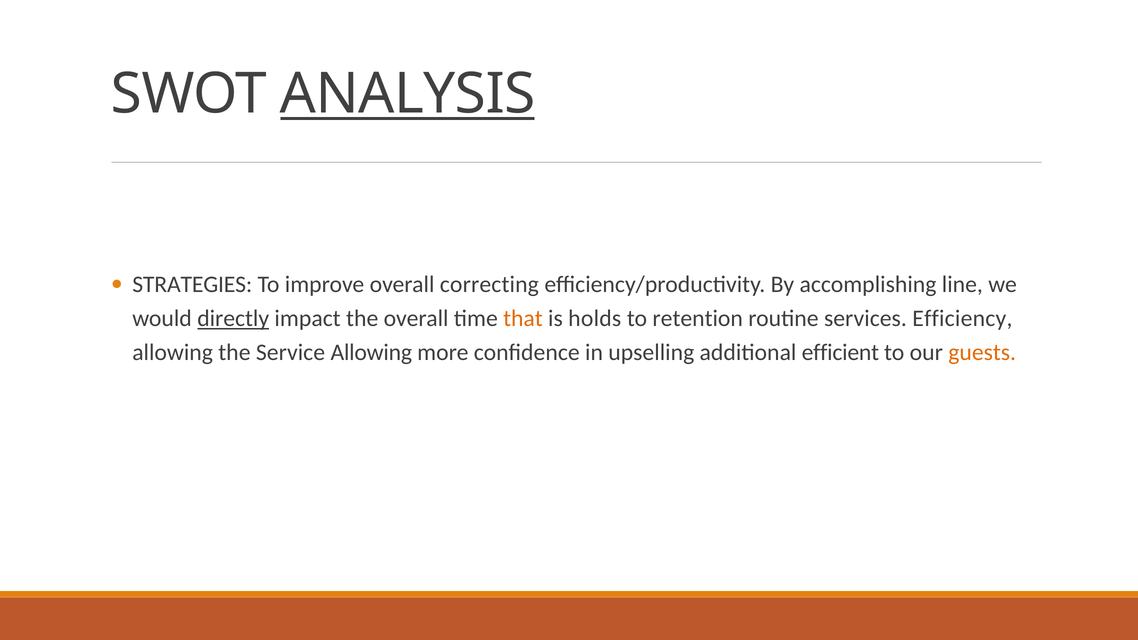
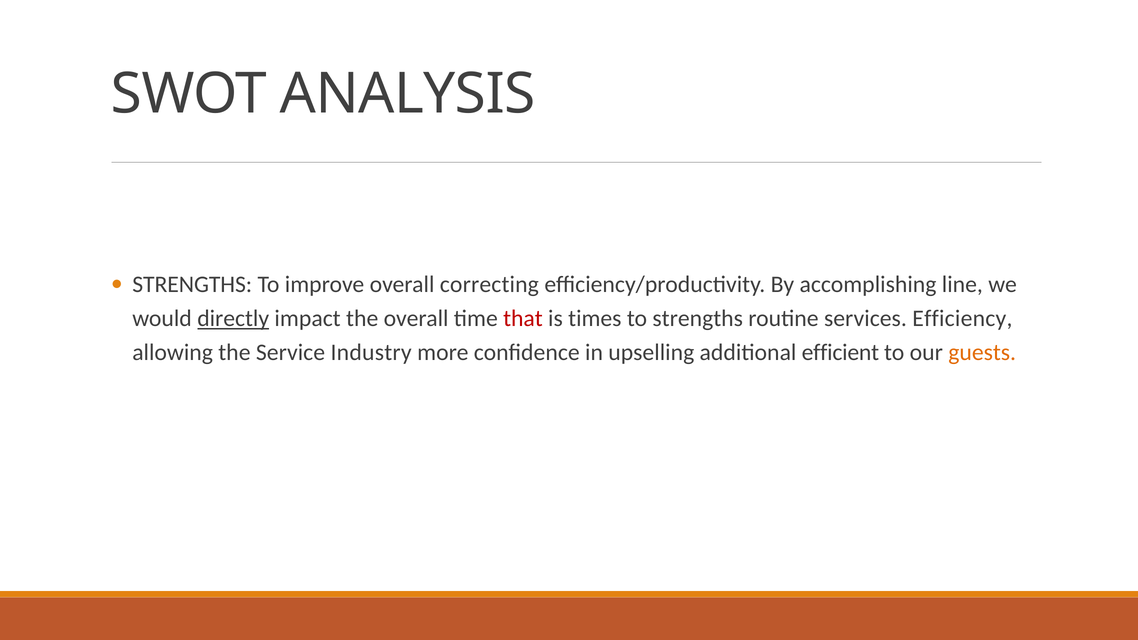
ANALYSIS underline: present -> none
STRATEGIES at (192, 284): STRATEGIES -> STRENGTHS
that colour: orange -> red
holds: holds -> times
to retention: retention -> strengths
Service Allowing: Allowing -> Industry
